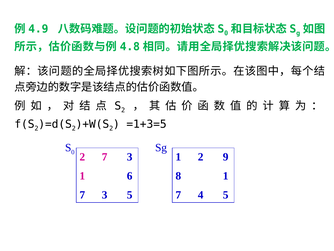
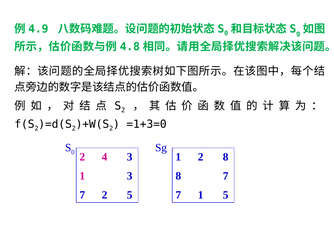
=1+3=5: =1+3=5 -> =1+3=0
2 7: 7 -> 4
2 9: 9 -> 8
1 6: 6 -> 3
8 1: 1 -> 7
3 at (105, 195): 3 -> 2
7 4: 4 -> 1
